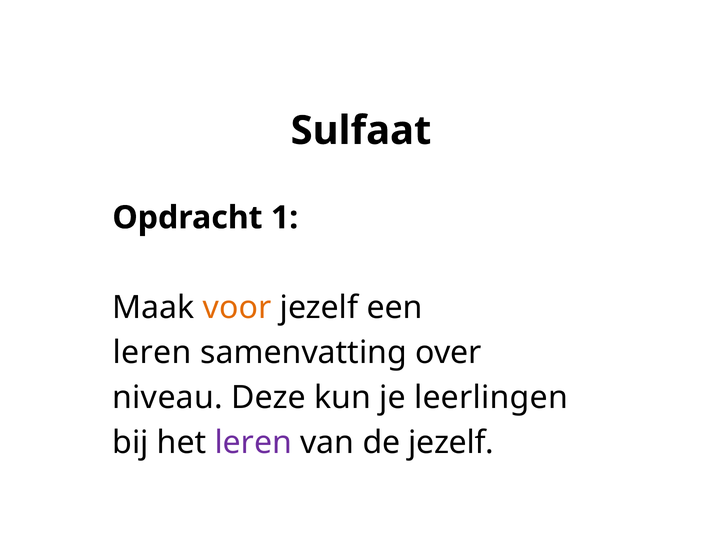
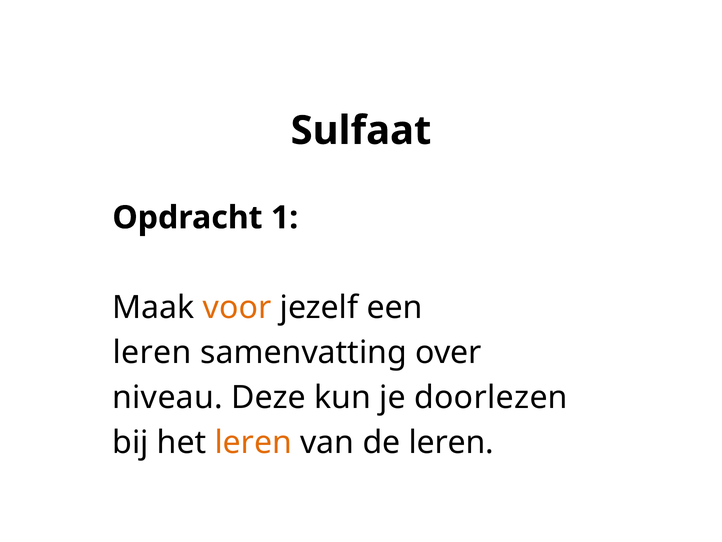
leerlingen: leerlingen -> doorlezen
leren at (253, 442) colour: purple -> orange
de jezelf: jezelf -> leren
